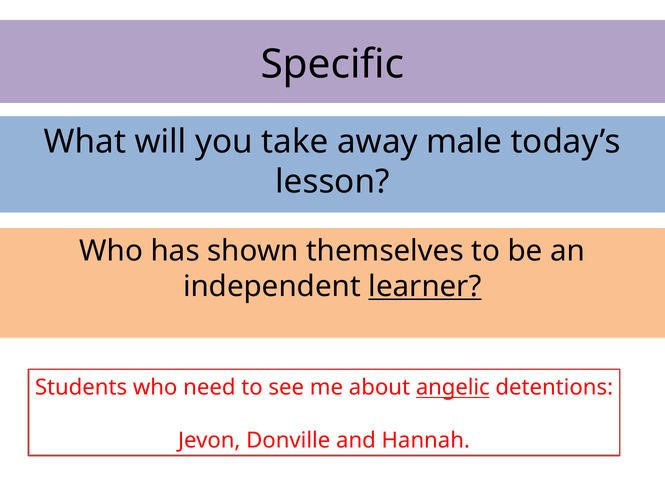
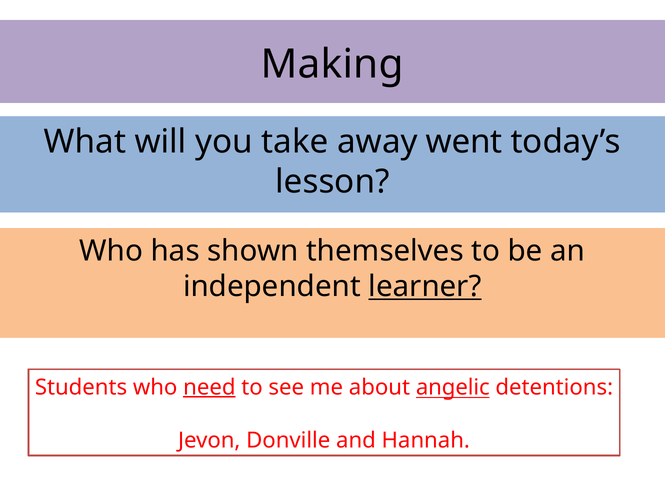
Specific: Specific -> Making
male: male -> went
need underline: none -> present
